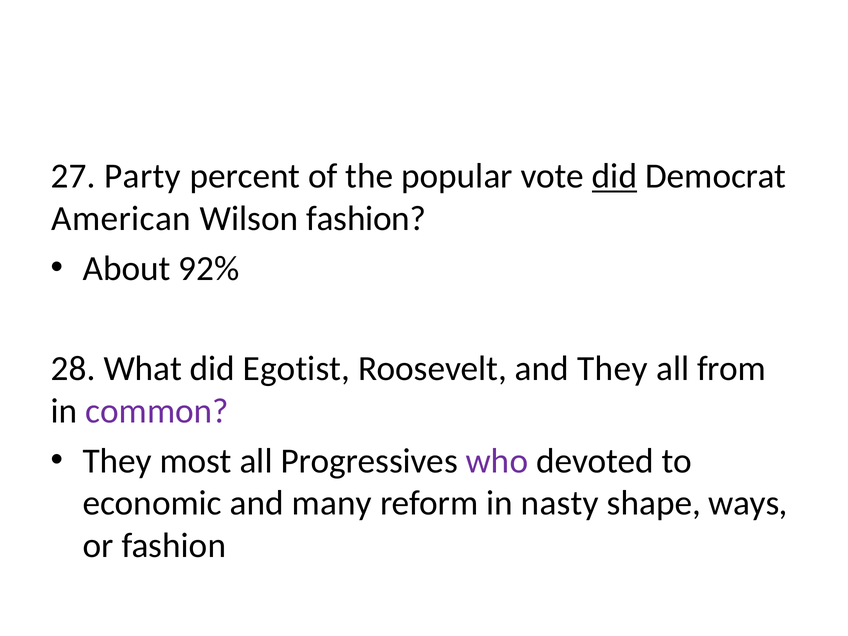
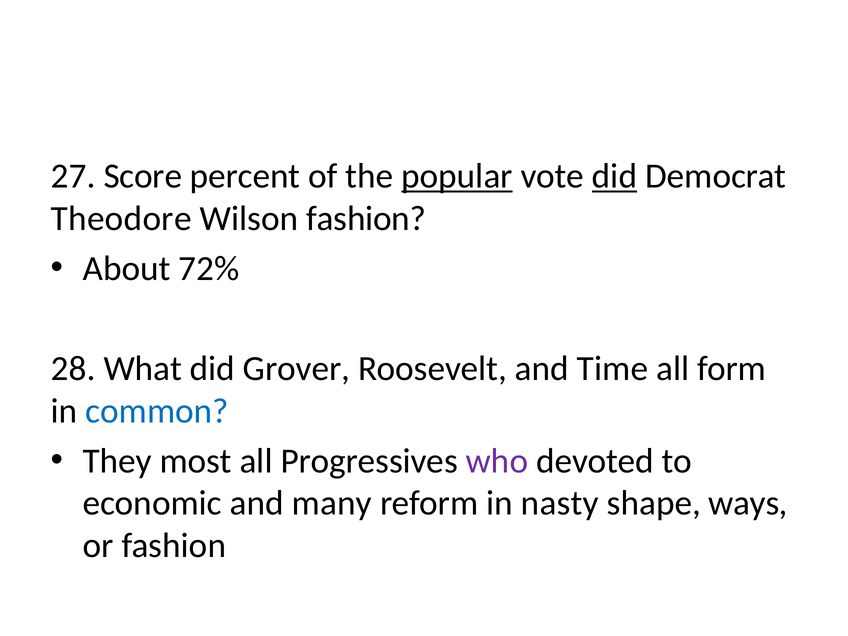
Party: Party -> Score
popular underline: none -> present
American: American -> Theodore
92%: 92% -> 72%
Egotist: Egotist -> Grover
and They: They -> Time
from: from -> form
common colour: purple -> blue
